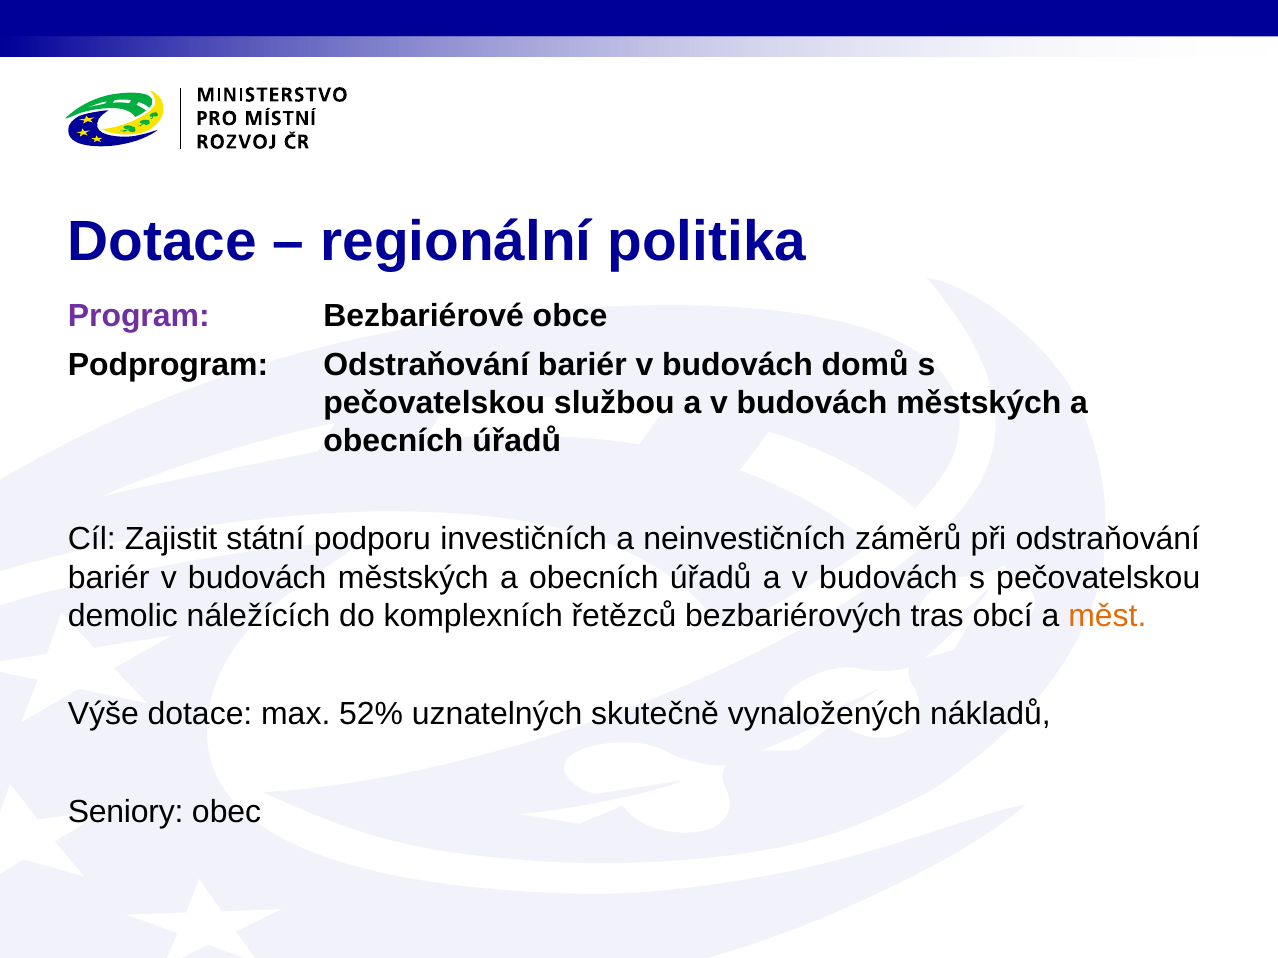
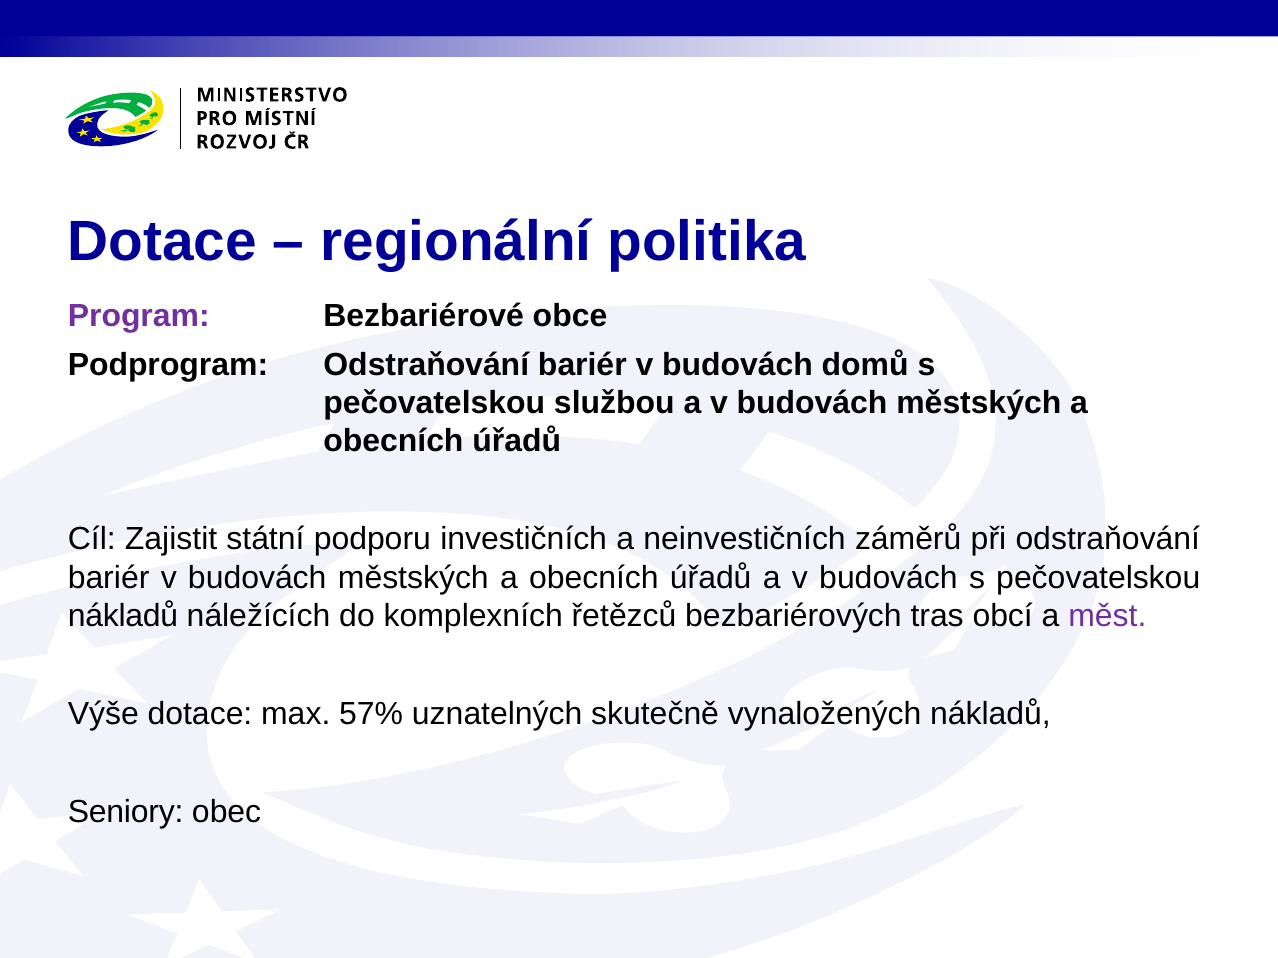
demolic at (123, 616): demolic -> nákladů
měst colour: orange -> purple
52%: 52% -> 57%
